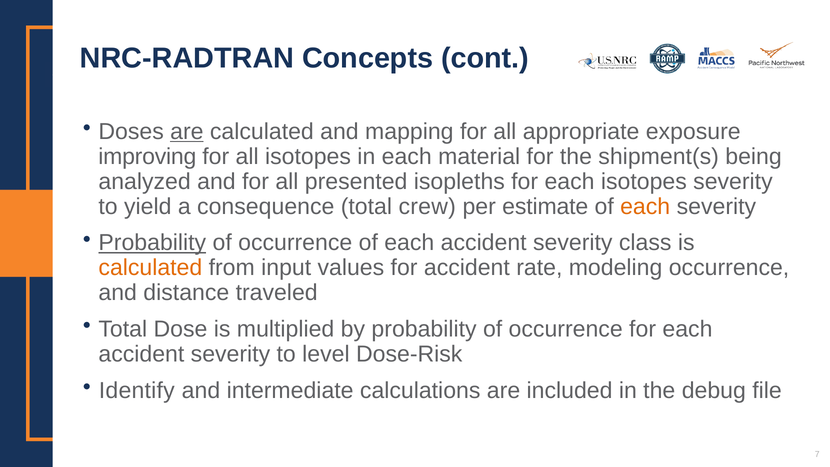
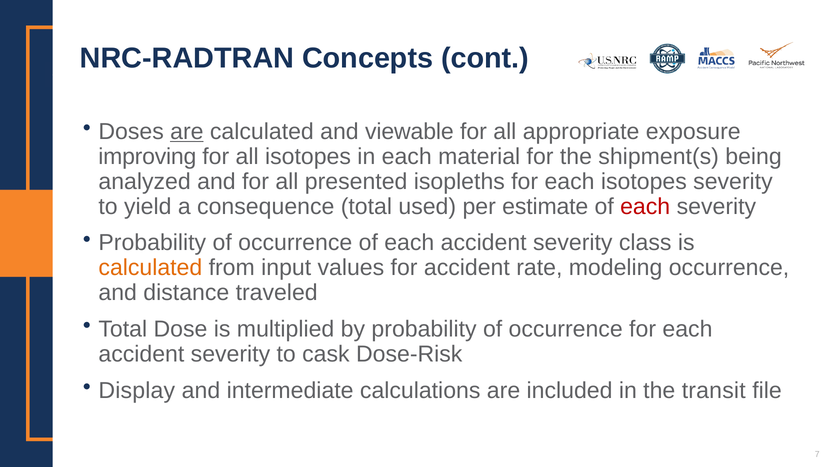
mapping: mapping -> viewable
crew: crew -> used
each at (645, 206) colour: orange -> red
Probability at (152, 243) underline: present -> none
level: level -> cask
Identify: Identify -> Display
debug: debug -> transit
